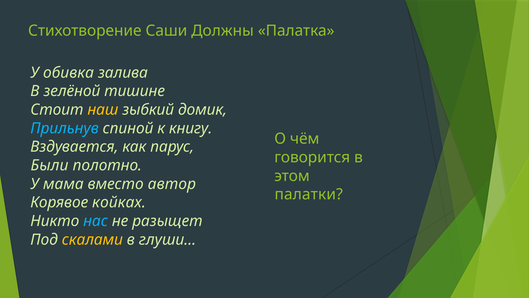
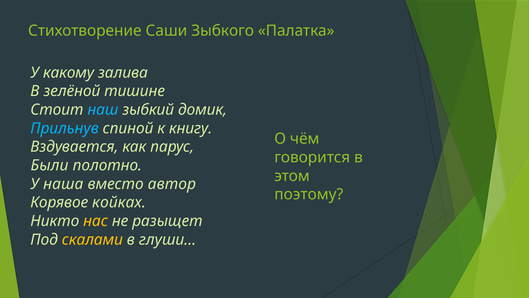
Должны: Должны -> Зыбкого
обивка: обивка -> какому
наш colour: yellow -> light blue
мама: мама -> наша
палатки: палатки -> поэтому
нас colour: light blue -> yellow
